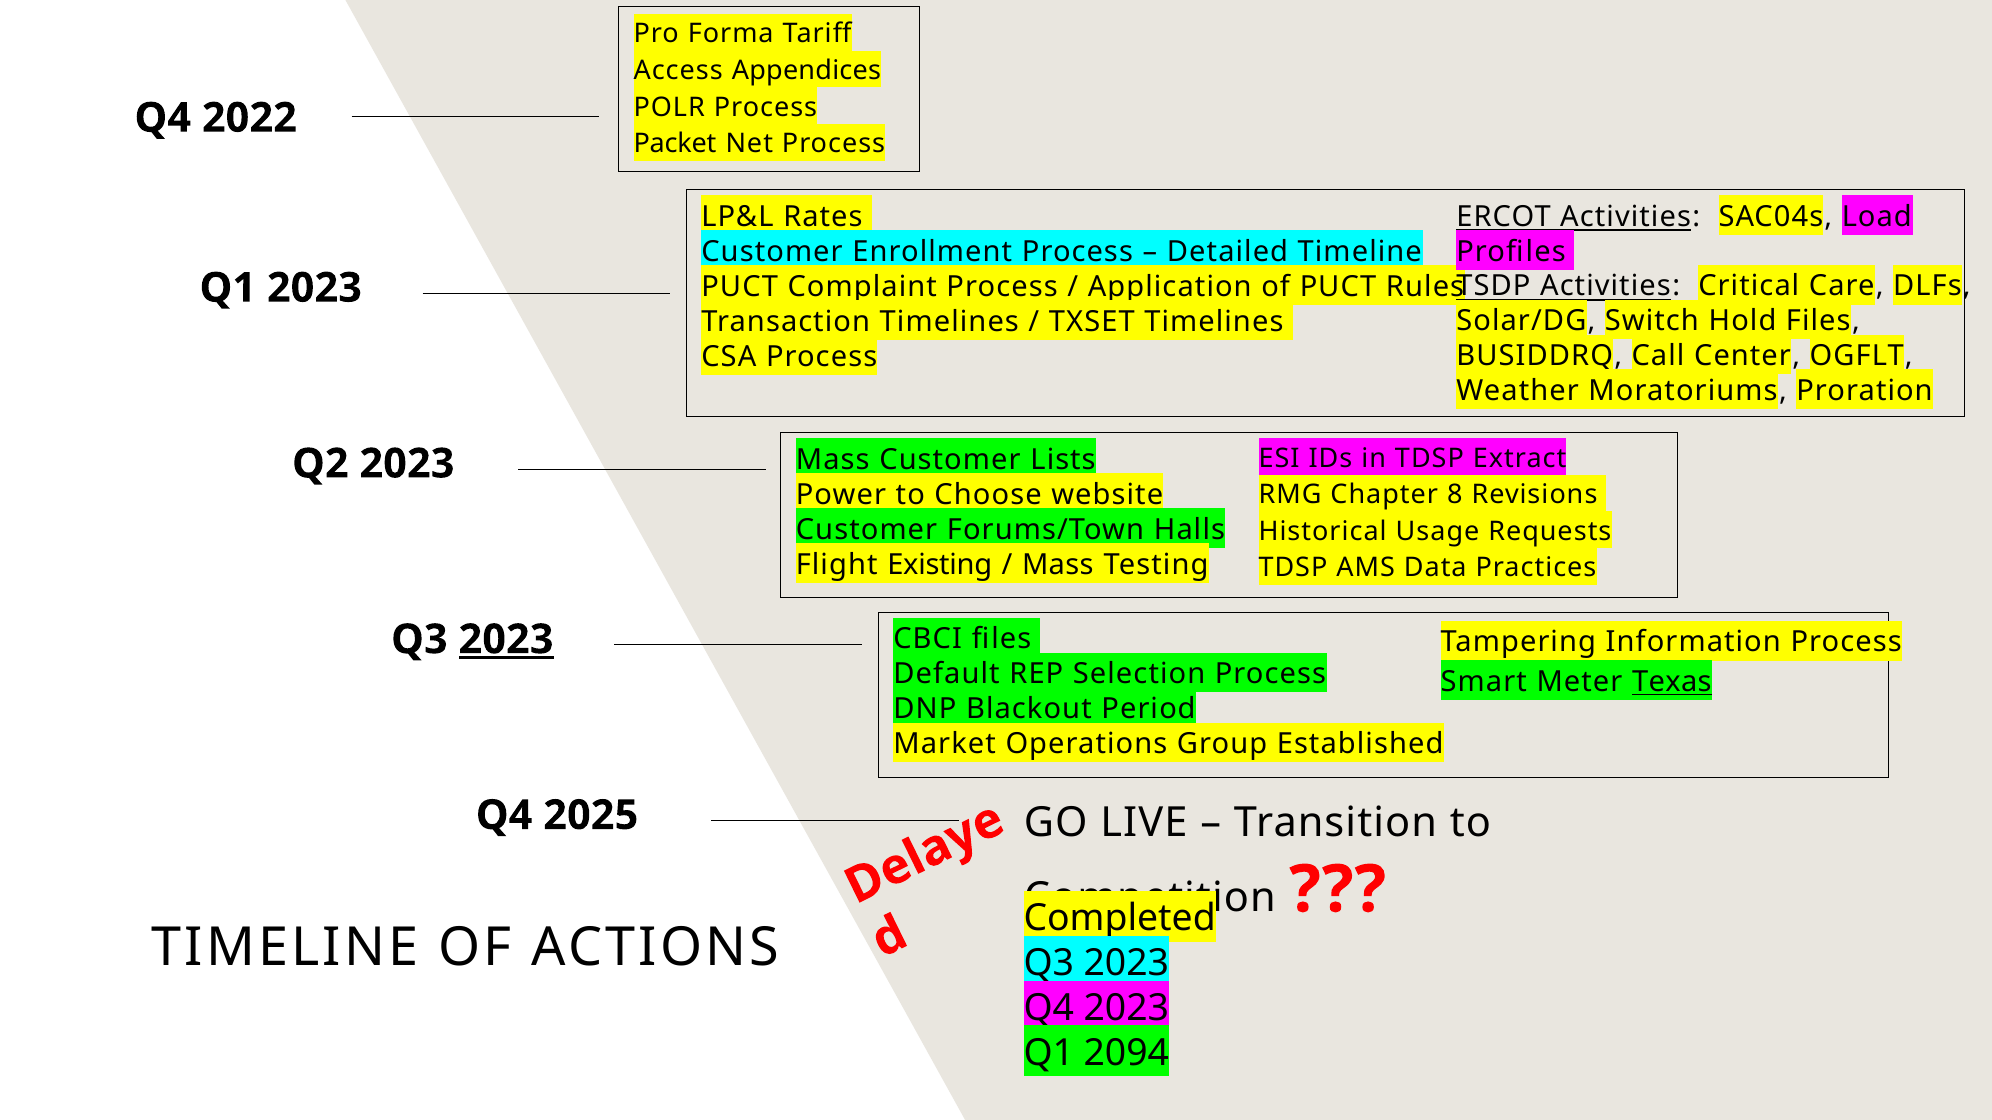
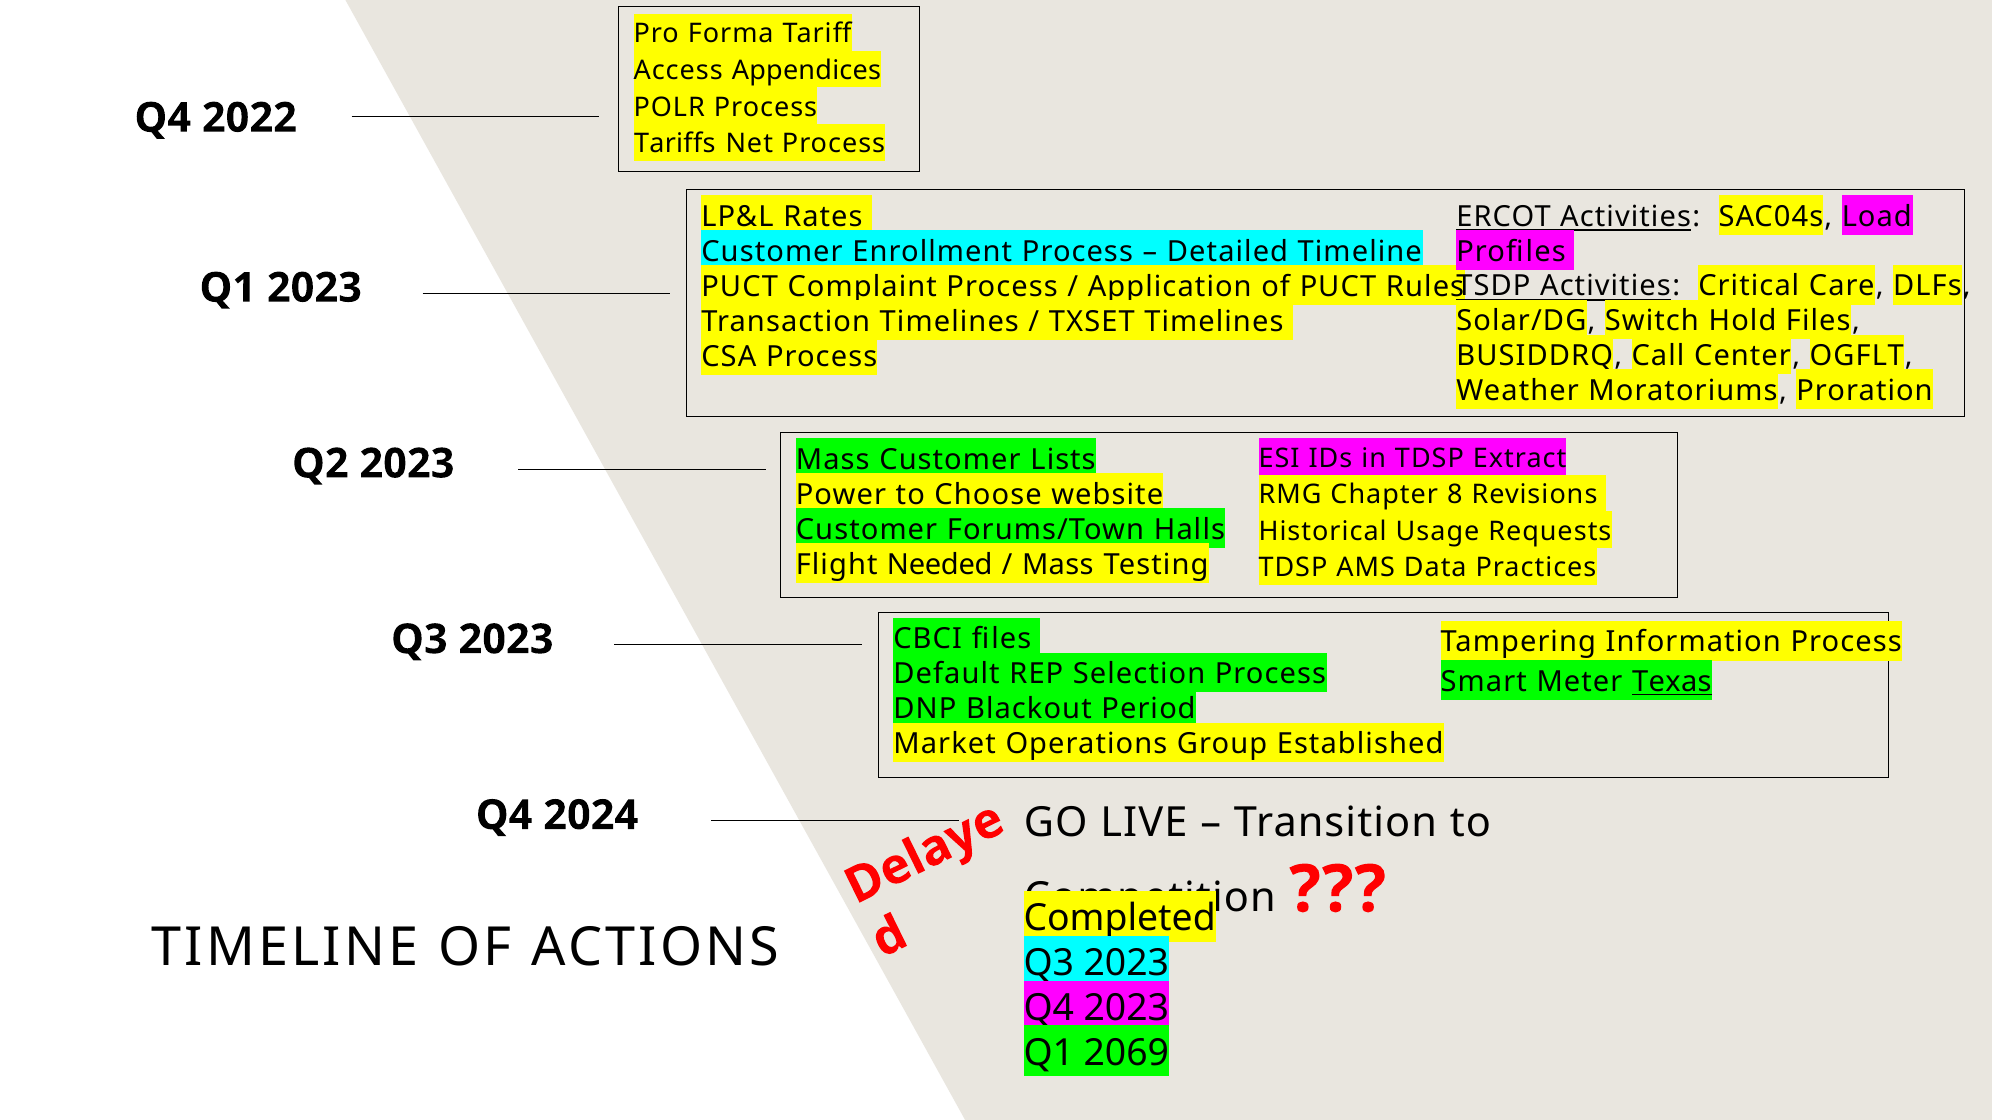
Packet: Packet -> Tariffs
Existing: Existing -> Needed
2023 at (506, 640) underline: present -> none
2025: 2025 -> 2024
2094: 2094 -> 2069
